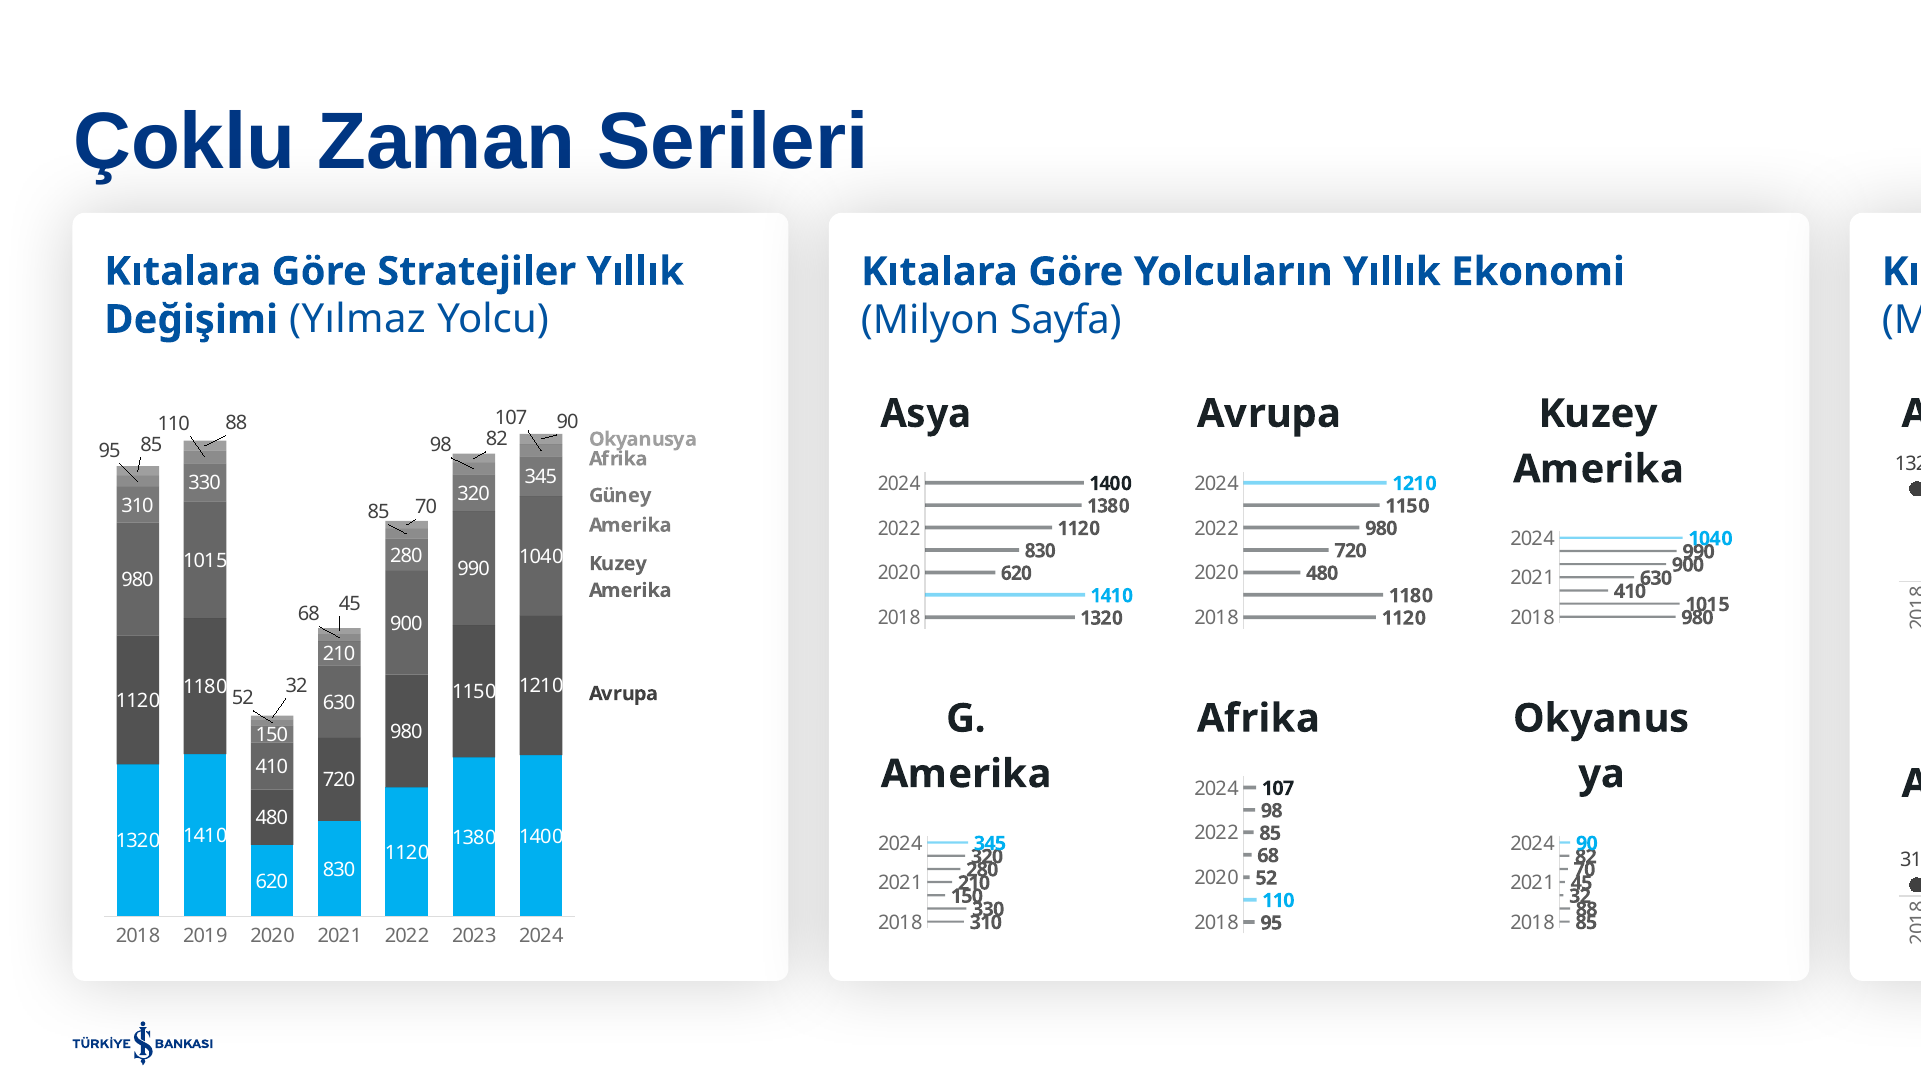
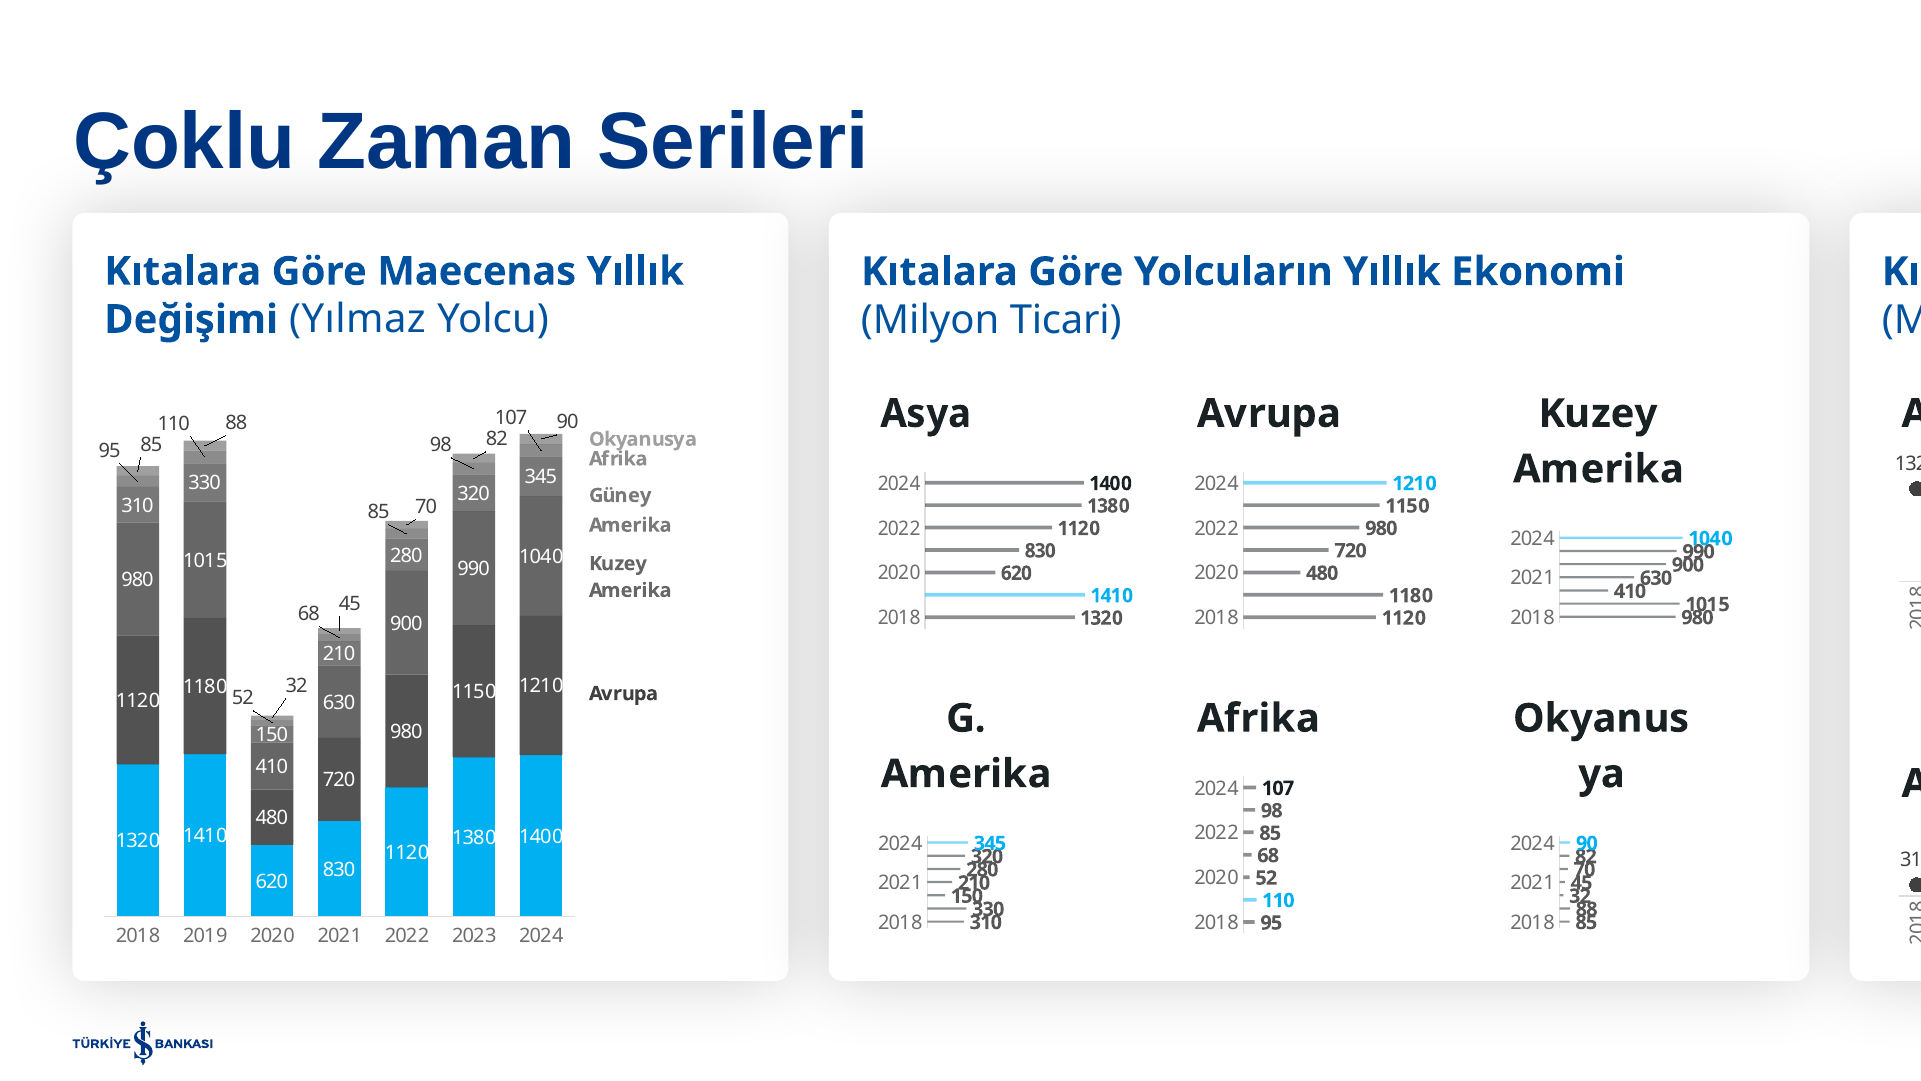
Stratejiler: Stratejiler -> Maecenas
Sayfa: Sayfa -> Ticari
